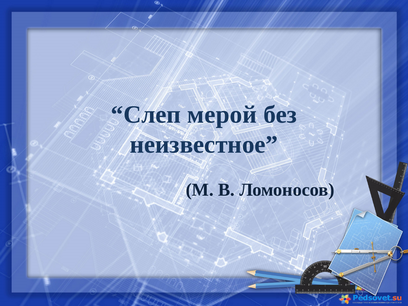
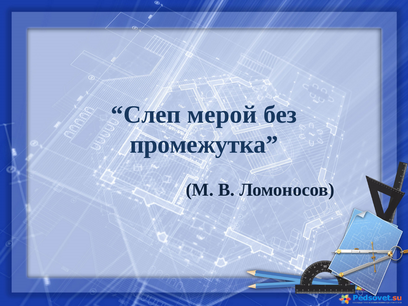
неизвестное: неизвестное -> промежутка
